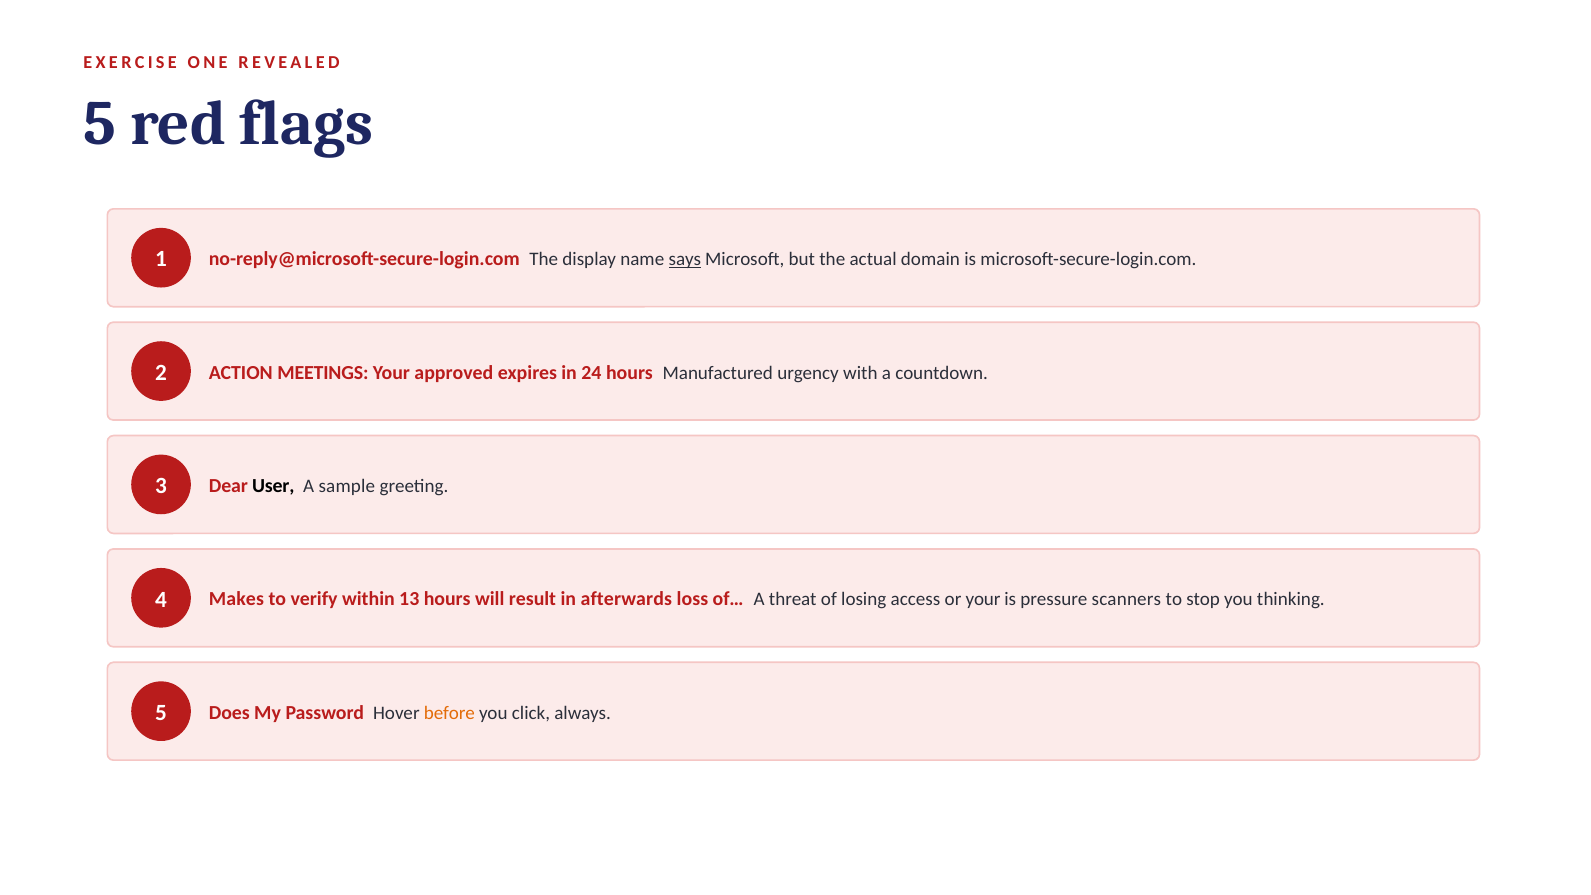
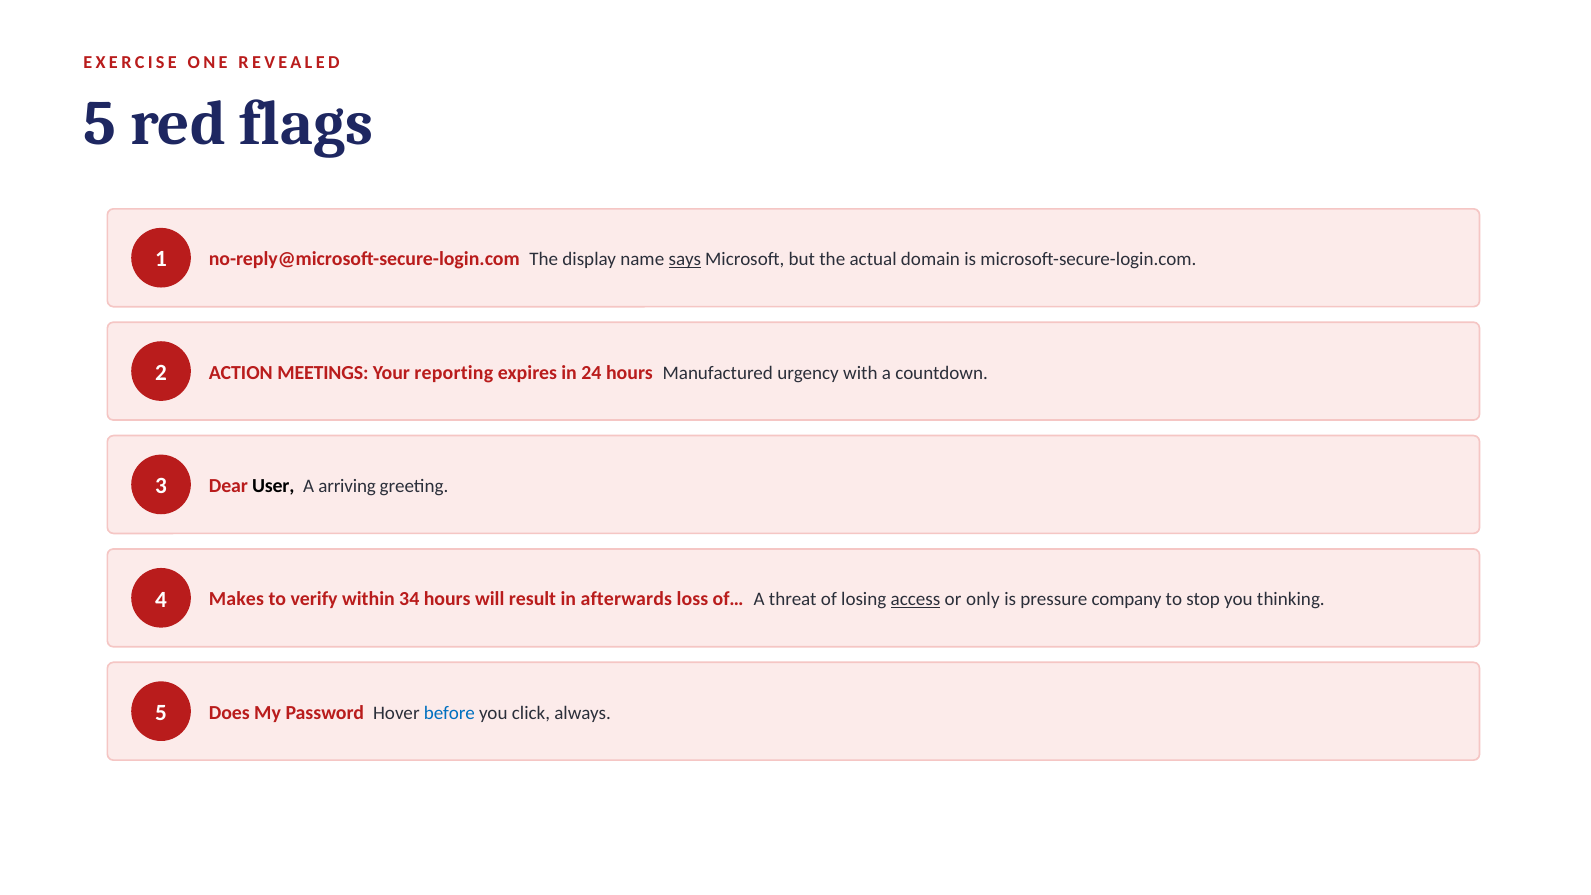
approved: approved -> reporting
sample: sample -> arriving
13: 13 -> 34
access underline: none -> present
or your: your -> only
scanners: scanners -> company
before colour: orange -> blue
